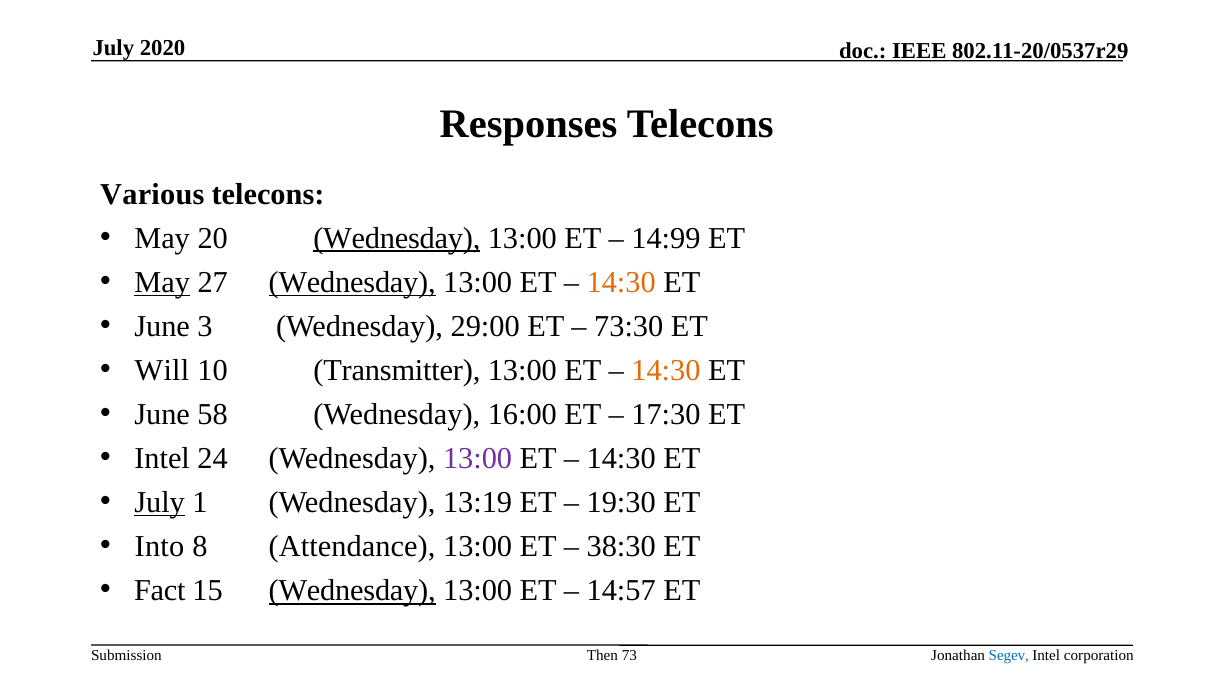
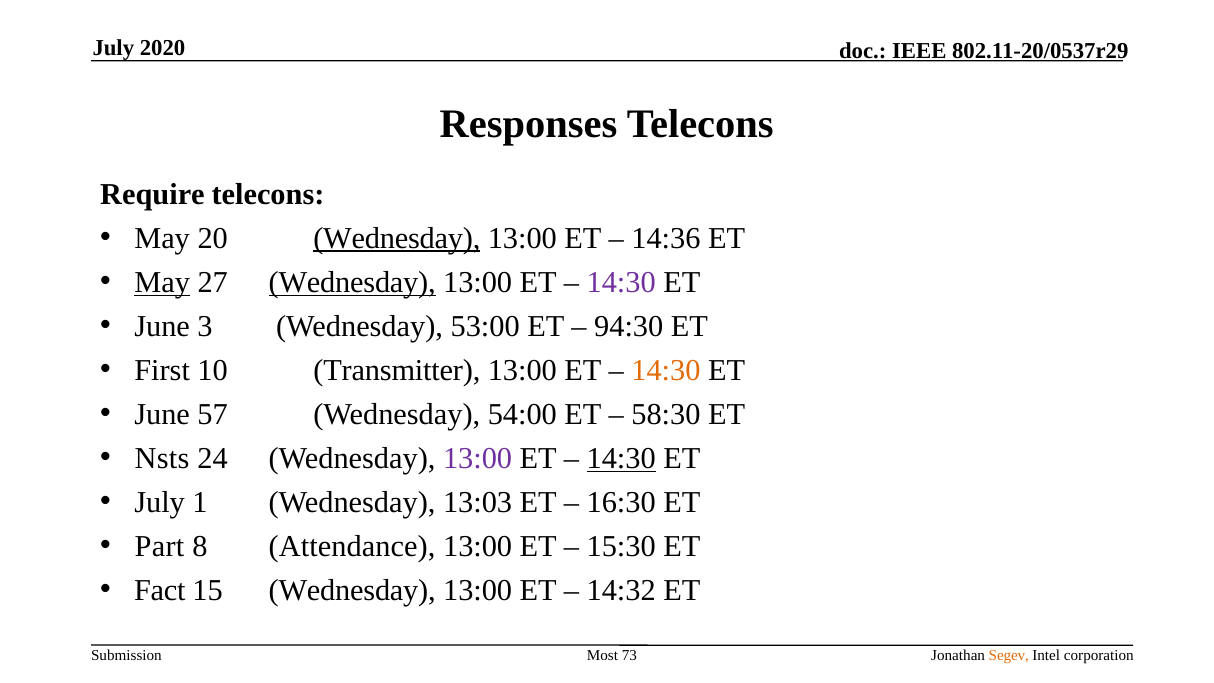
Various: Various -> Require
14:99: 14:99 -> 14:36
14:30 at (621, 282) colour: orange -> purple
29:00: 29:00 -> 53:00
73:30: 73:30 -> 94:30
Will: Will -> First
58: 58 -> 57
16:00: 16:00 -> 54:00
17:30: 17:30 -> 58:30
Intel at (162, 458): Intel -> Nsts
14:30 at (621, 458) underline: none -> present
July at (160, 502) underline: present -> none
13:19: 13:19 -> 13:03
19:30: 19:30 -> 16:30
Into: Into -> Part
38:30: 38:30 -> 15:30
Wednesday at (352, 590) underline: present -> none
14:57: 14:57 -> 14:32
Then: Then -> Most
Segev colour: blue -> orange
